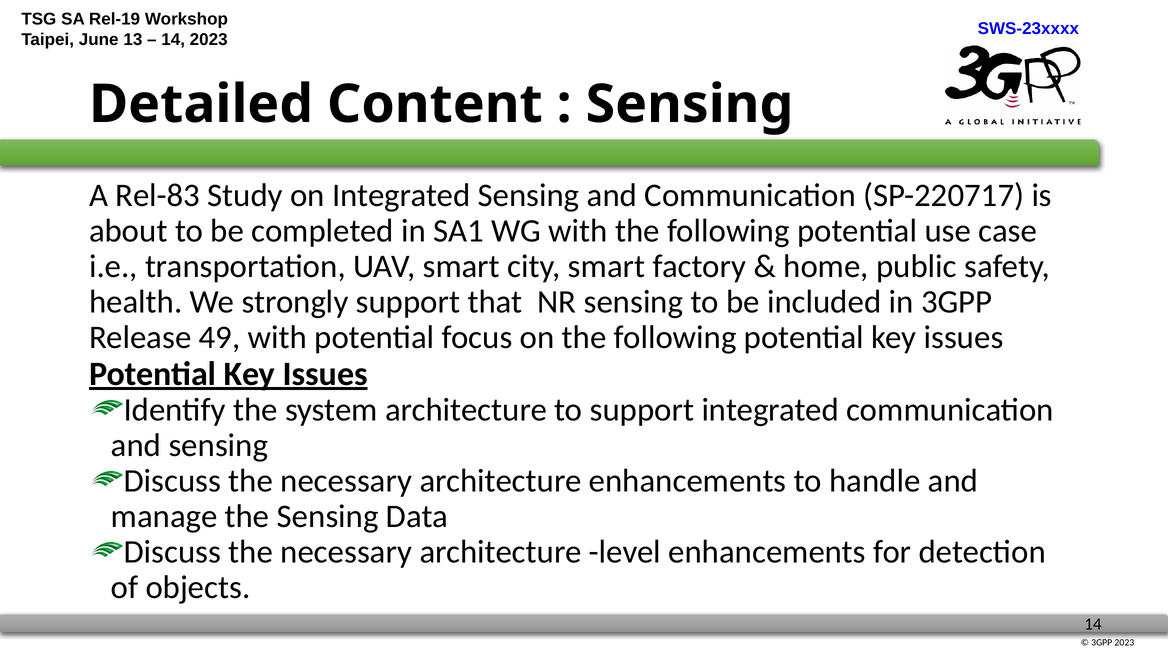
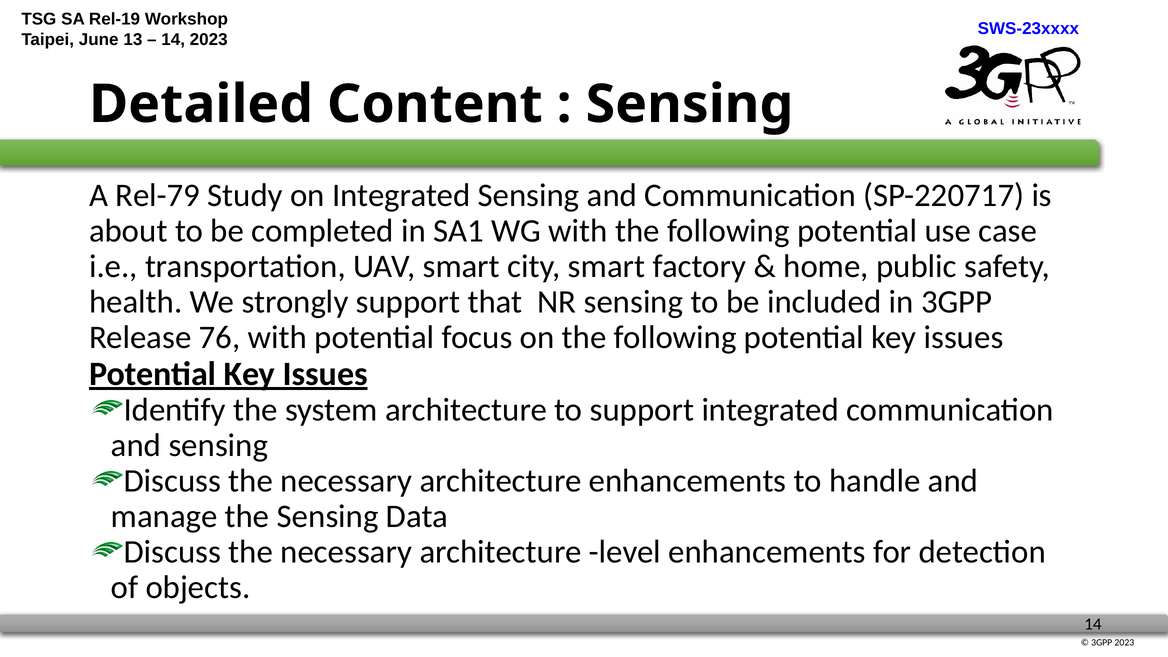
Rel-83: Rel-83 -> Rel-79
49: 49 -> 76
